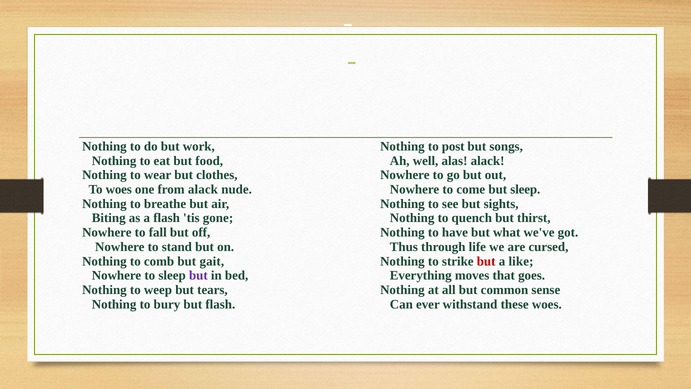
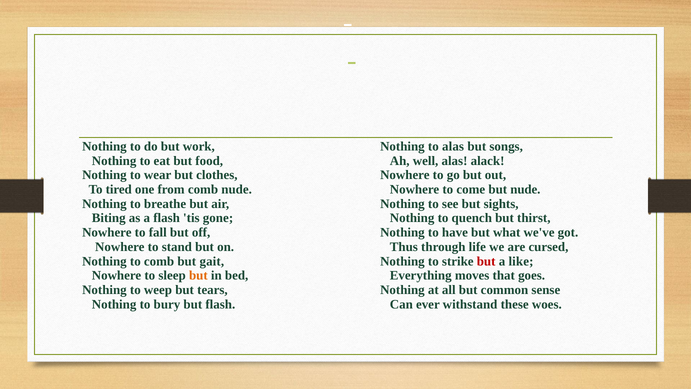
to post: post -> alas
To woes: woes -> tired
from аlack: аlack -> comb
but sleep: sleep -> nude
but at (198, 275) colour: purple -> orange
